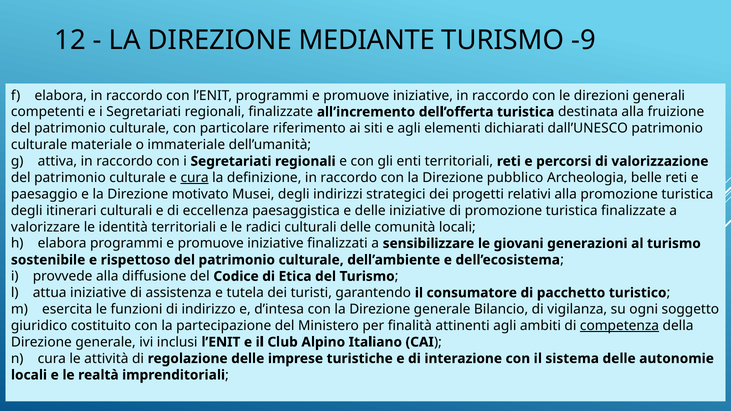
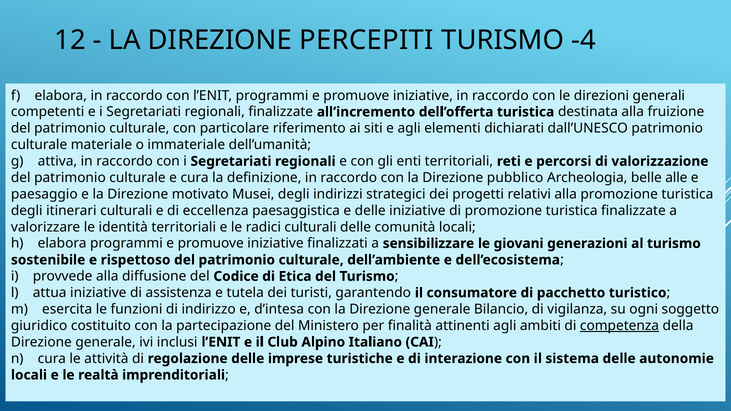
MEDIANTE: MEDIANTE -> PERCEPITI
-9: -9 -> -4
cura at (195, 178) underline: present -> none
belle reti: reti -> alle
